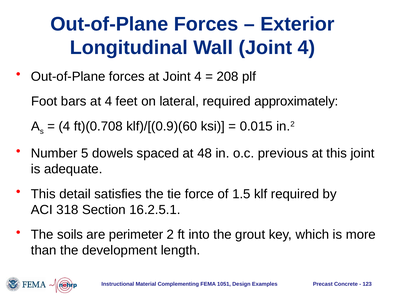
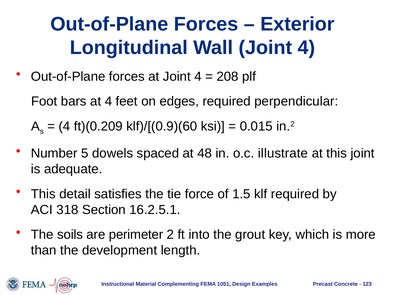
lateral: lateral -> edges
approximately: approximately -> perpendicular
ft)(0.708: ft)(0.708 -> ft)(0.209
previous: previous -> illustrate
